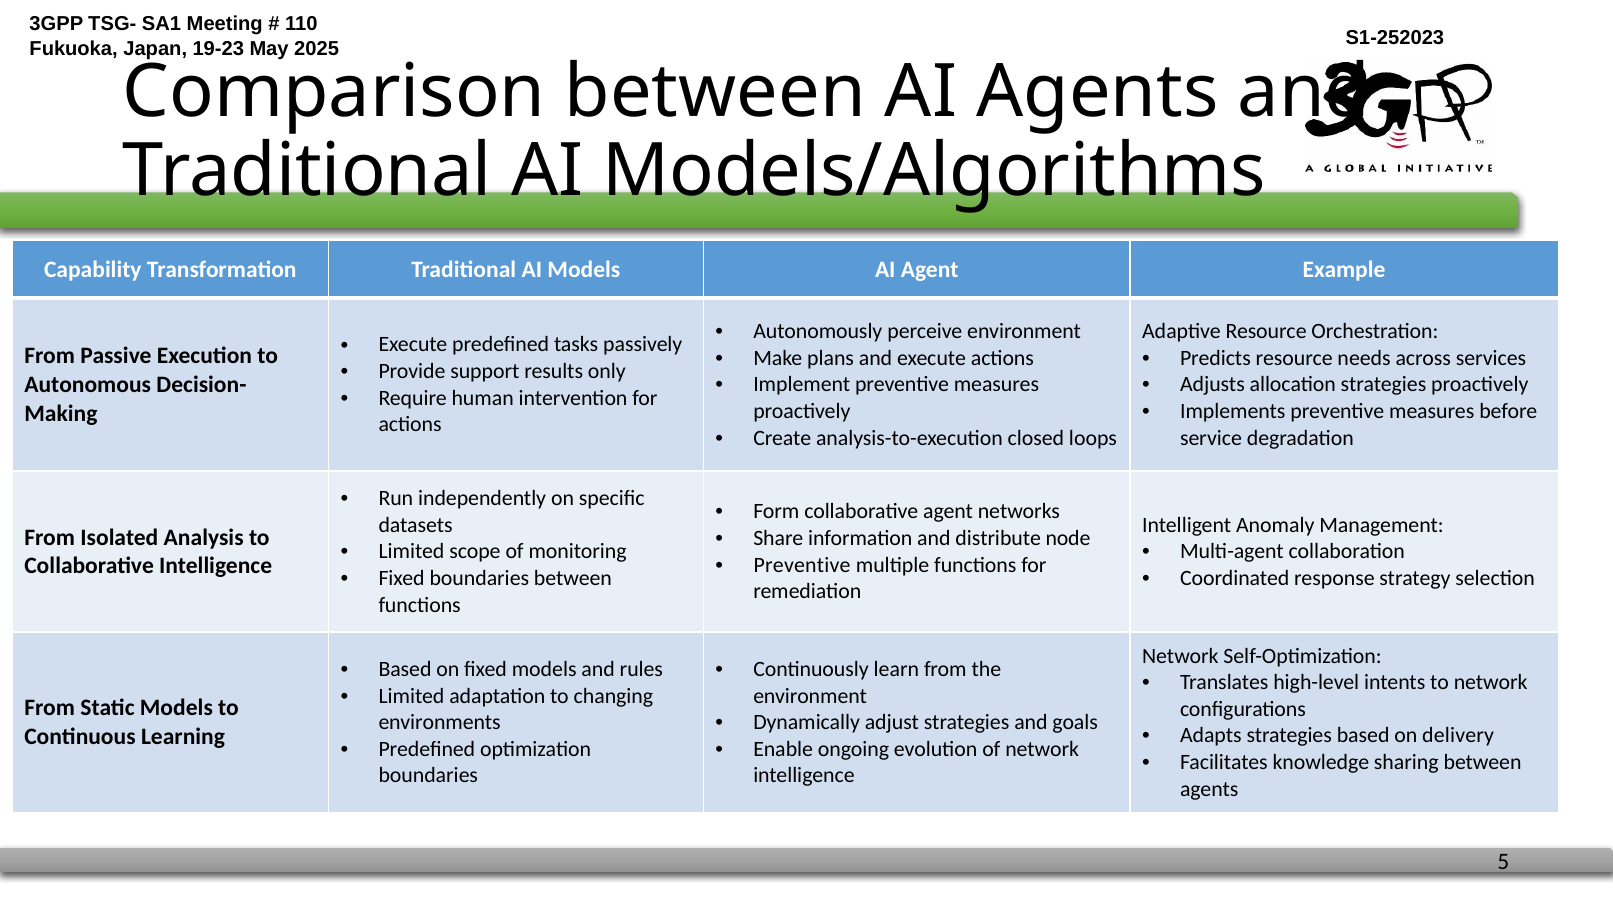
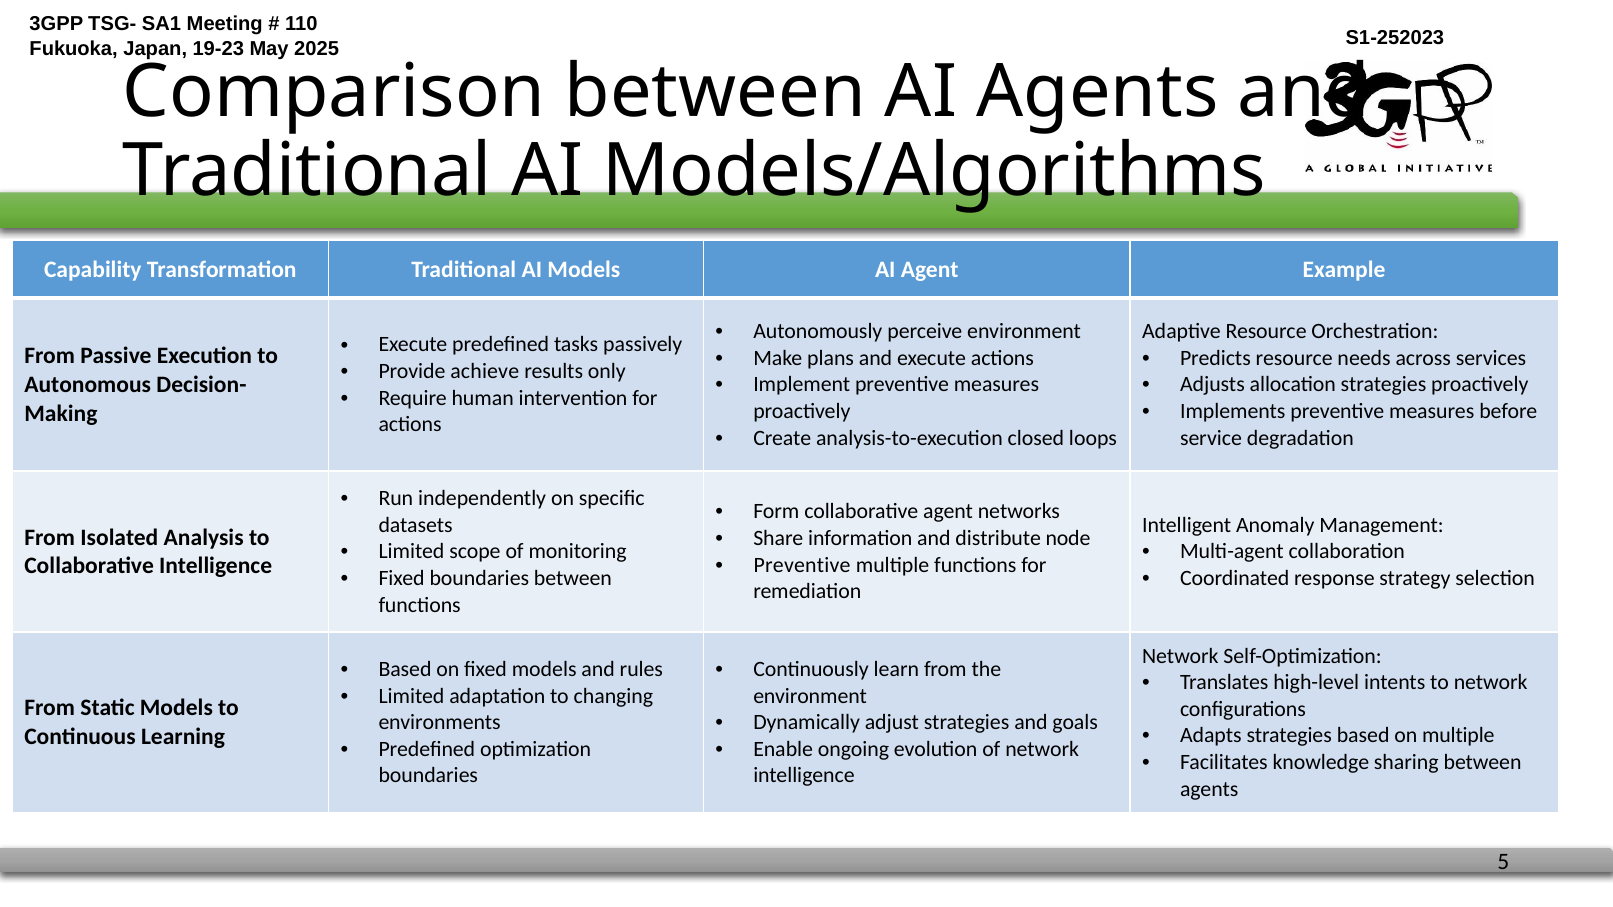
support: support -> achieve
on delivery: delivery -> multiple
